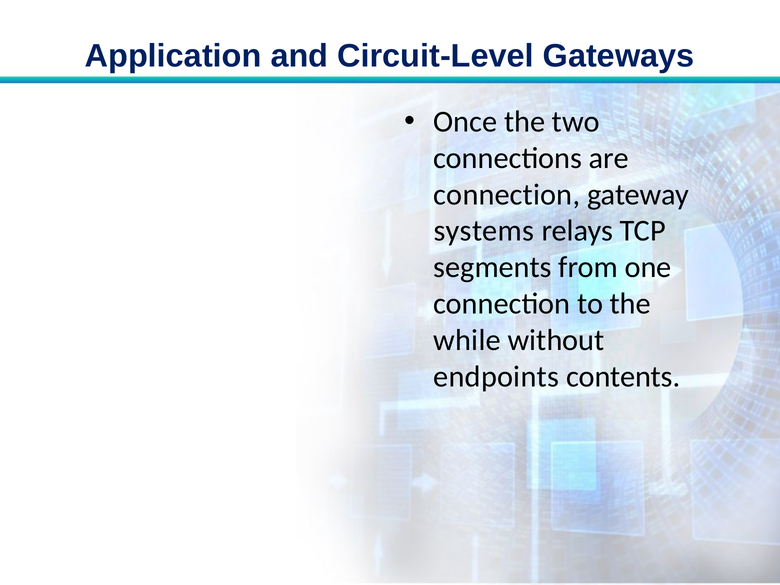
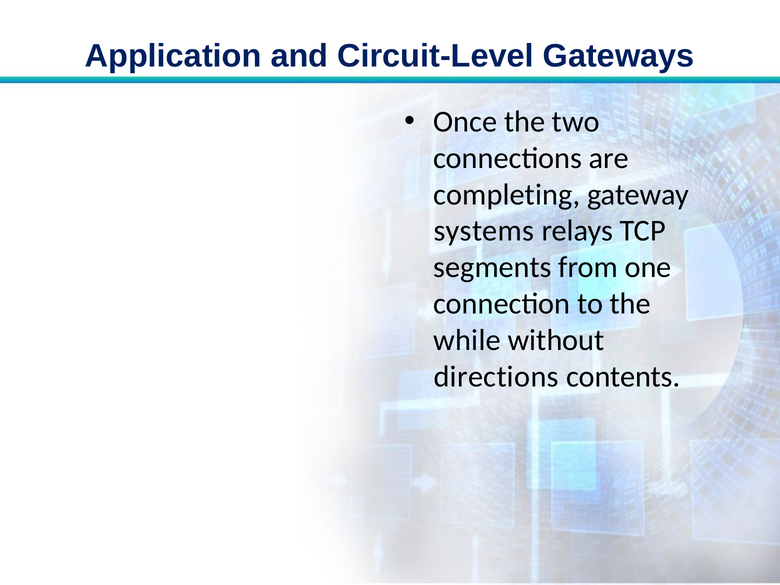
connection at (507, 195): connection -> completing
endpoints: endpoints -> directions
